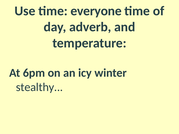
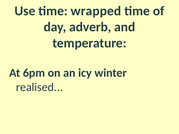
everyone: everyone -> wrapped
stealthy: stealthy -> realised
